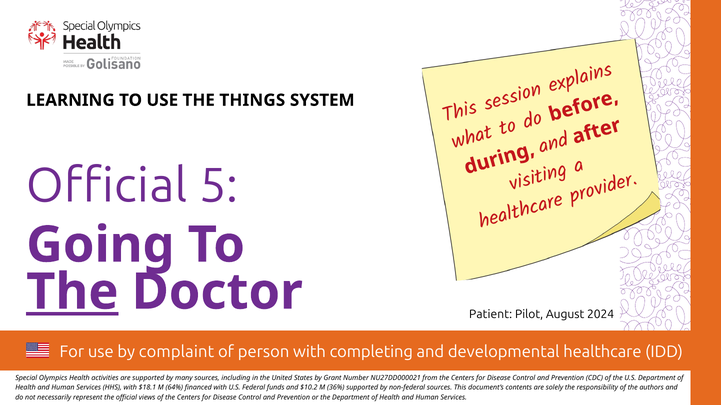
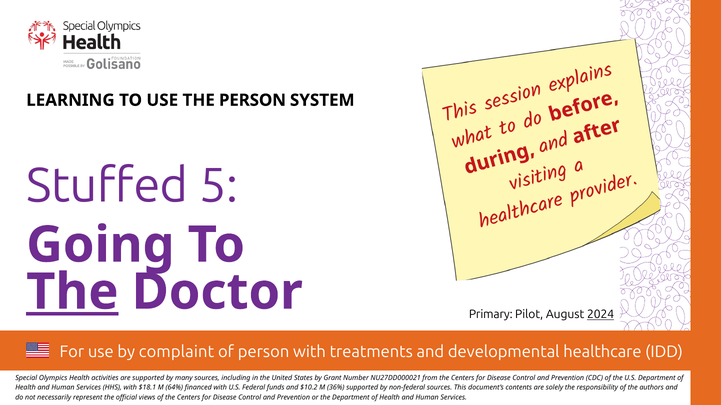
THE THINGS: THINGS -> PERSON
Official at (107, 186): Official -> Stuffed
Patient: Patient -> Primary
2024 underline: none -> present
completing: completing -> treatments
